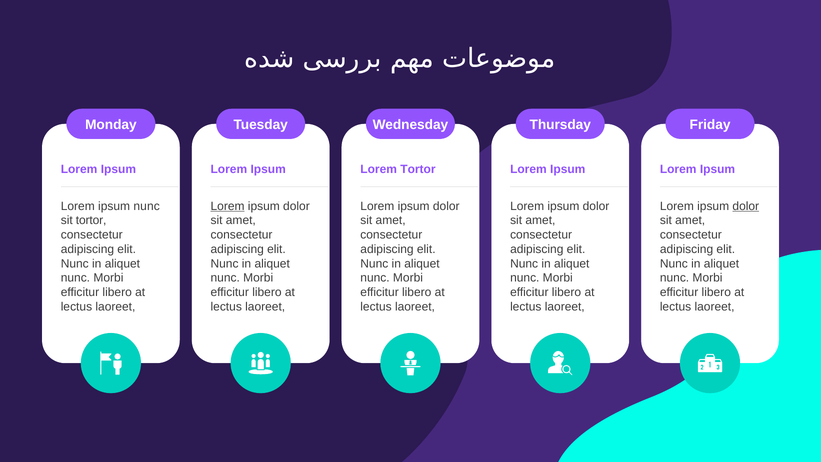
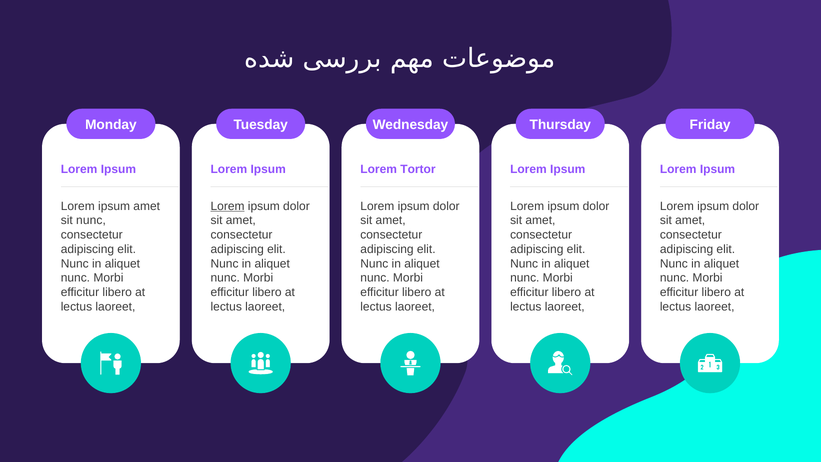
ipsum nunc: nunc -> amet
dolor at (746, 206) underline: present -> none
sit tortor: tortor -> nunc
